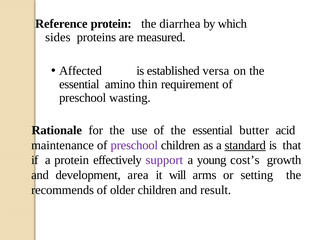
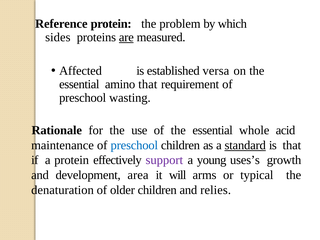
diarrhea: diarrhea -> problem
are underline: none -> present
amino thin: thin -> that
butter: butter -> whole
preschool at (134, 145) colour: purple -> blue
cost’s: cost’s -> uses’s
setting: setting -> typical
recommends: recommends -> denaturation
result: result -> relies
